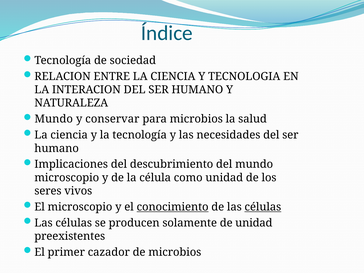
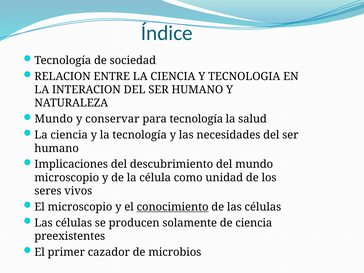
para microbios: microbios -> tecnología
células at (263, 207) underline: present -> none
de unidad: unidad -> ciencia
